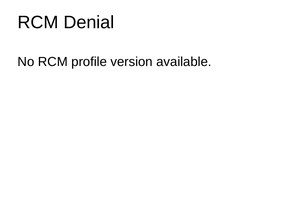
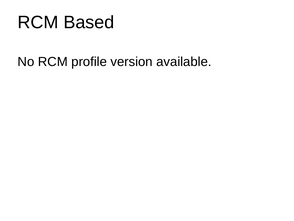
Denial: Denial -> Based
